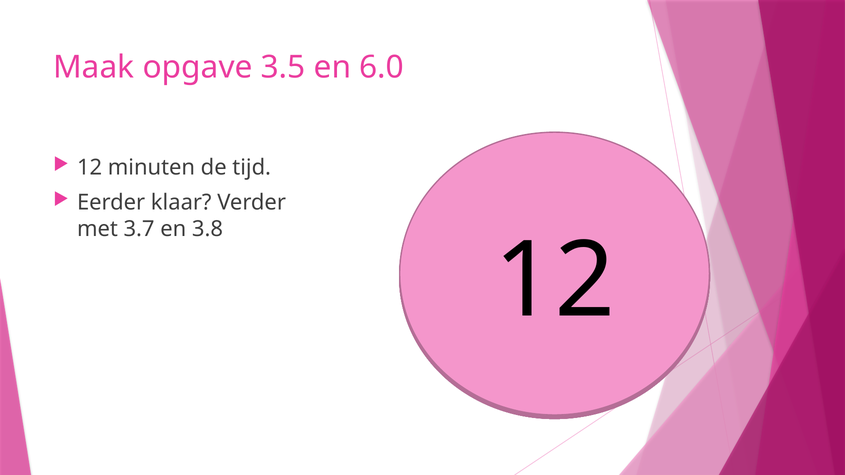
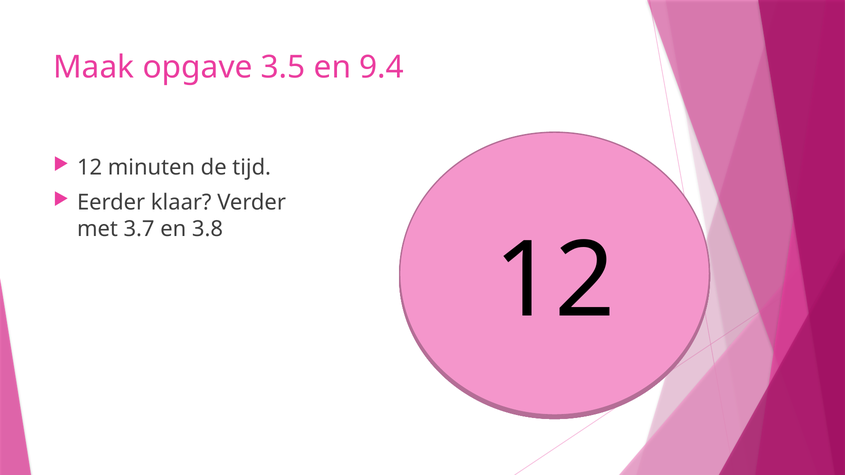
6.0: 6.0 -> 9.4
